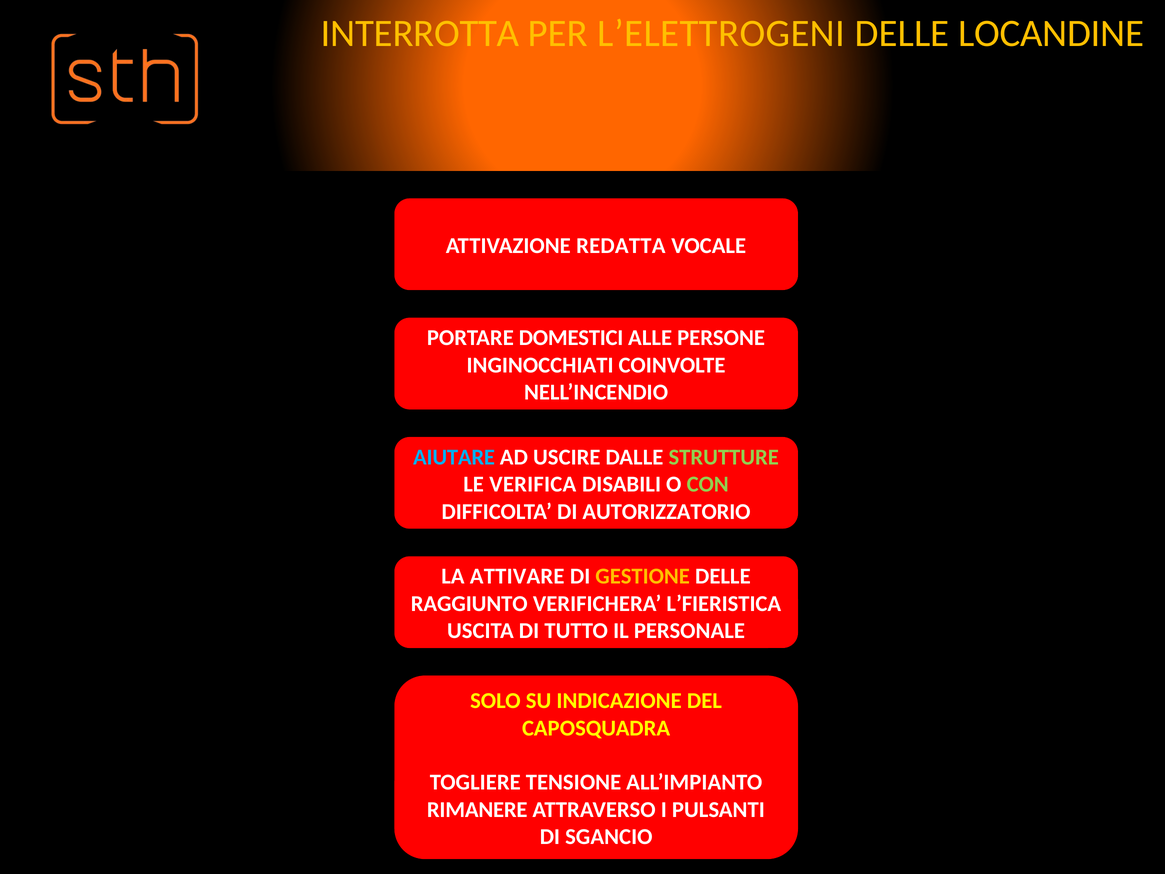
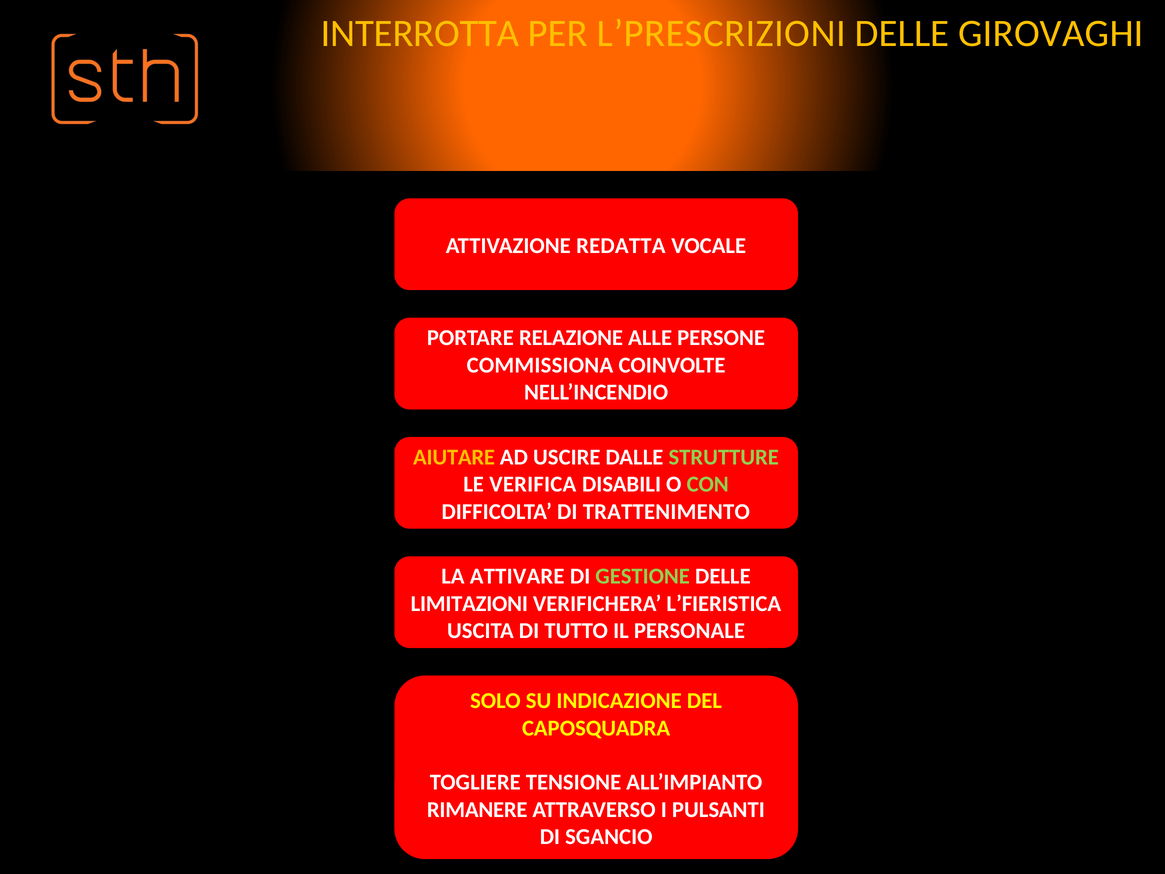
L’ELETTROGENI: L’ELETTROGENI -> L’PRESCRIZIONI
LOCANDINE: LOCANDINE -> GIROVAGHI
DOMESTICI: DOMESTICI -> RELAZIONE
INGINOCCHIATI: INGINOCCHIATI -> COMMISSIONA
AIUTARE colour: light blue -> yellow
AUTORIZZATORIO: AUTORIZZATORIO -> TRATTENIMENTO
GESTIONE colour: yellow -> light green
RAGGIUNTO: RAGGIUNTO -> LIMITAZIONI
